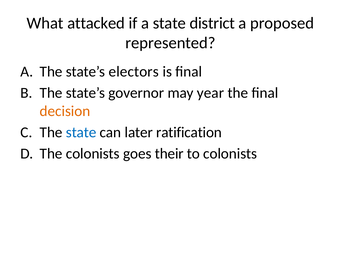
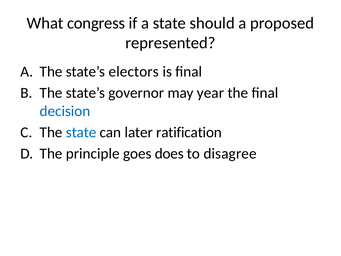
attacked: attacked -> congress
district: district -> should
decision colour: orange -> blue
The colonists: colonists -> principle
their: their -> does
to colonists: colonists -> disagree
